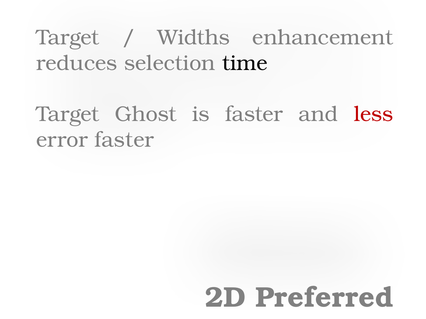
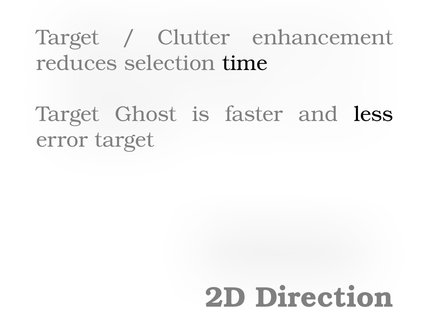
Widths: Widths -> Clutter
less colour: red -> black
error faster: faster -> target
Preferred: Preferred -> Direction
